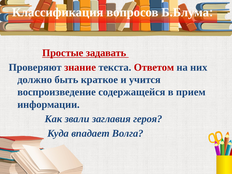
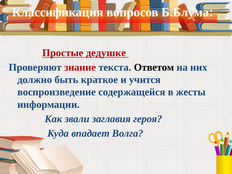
задавать: задавать -> дедушке
Ответом colour: red -> black
прием: прием -> жесты
